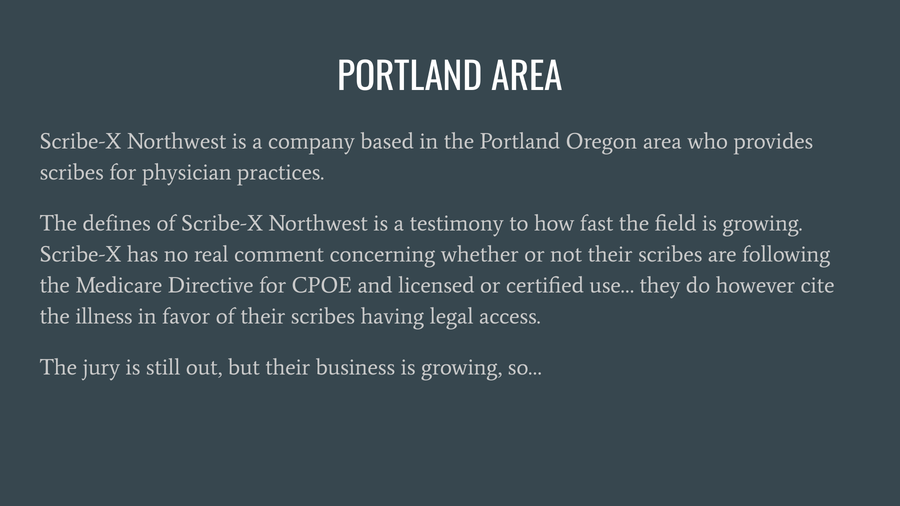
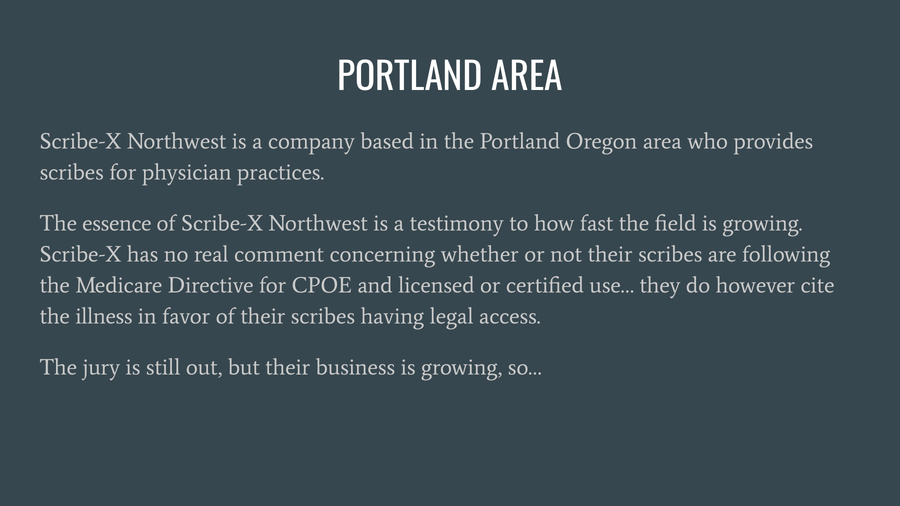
defines: defines -> essence
